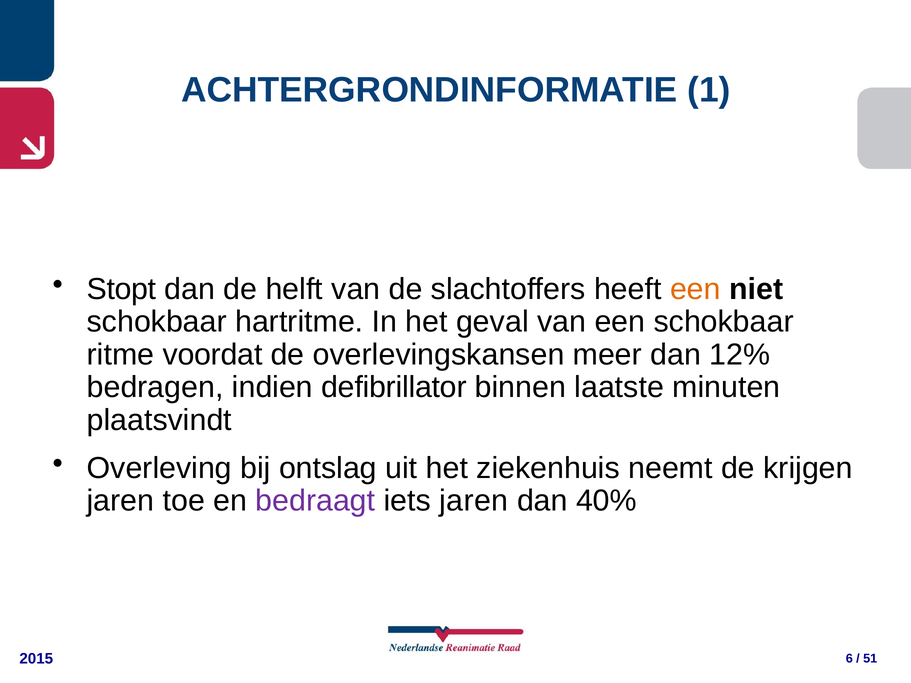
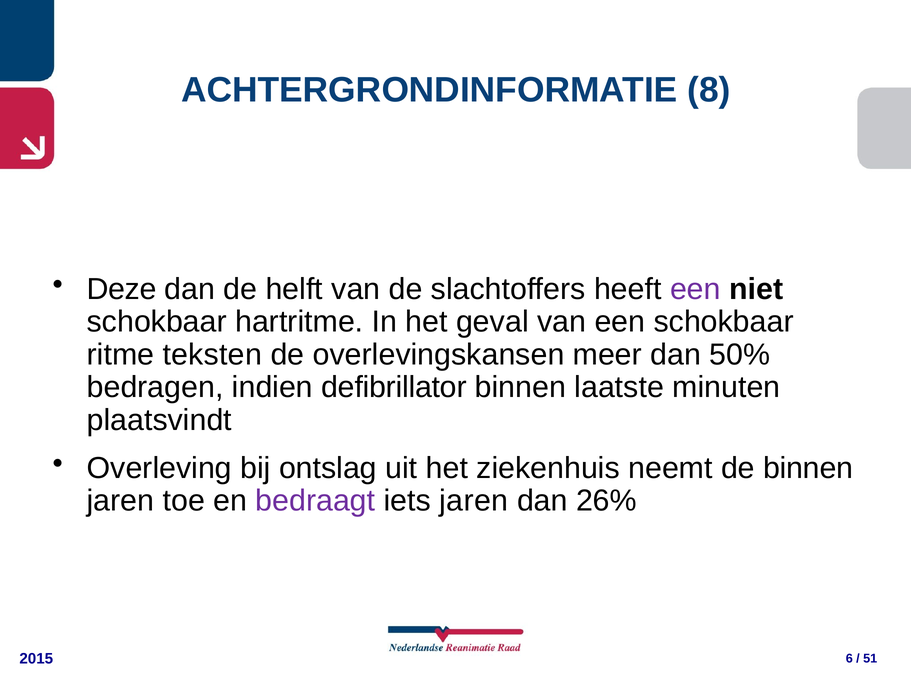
1: 1 -> 8
Stopt: Stopt -> Deze
een at (695, 289) colour: orange -> purple
voordat: voordat -> teksten
12%: 12% -> 50%
de krijgen: krijgen -> binnen
40%: 40% -> 26%
